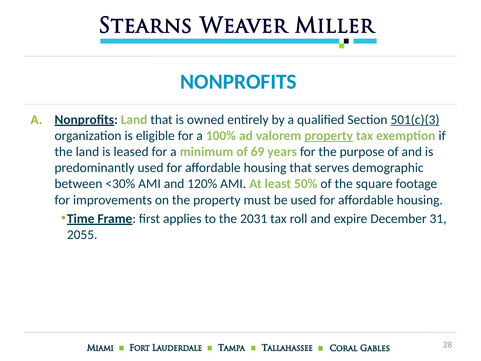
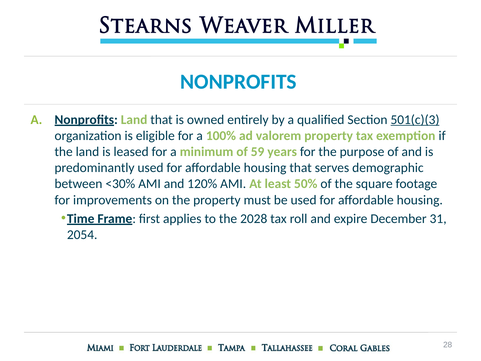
property at (329, 136) underline: present -> none
69: 69 -> 59
2031: 2031 -> 2028
2055: 2055 -> 2054
